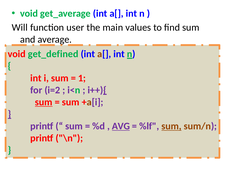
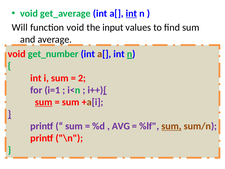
int at (131, 13) underline: none -> present
function user: user -> void
main: main -> input
get_defined: get_defined -> get_number
1: 1 -> 2
i=2: i=2 -> i=1
AVG underline: present -> none
